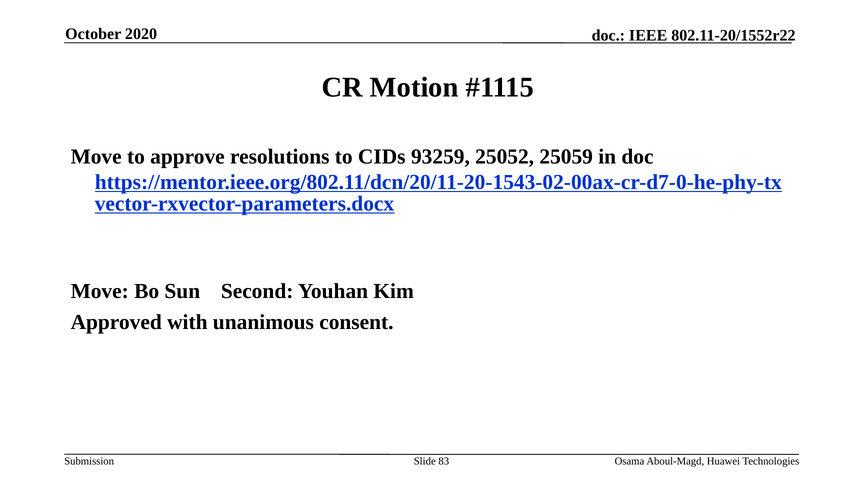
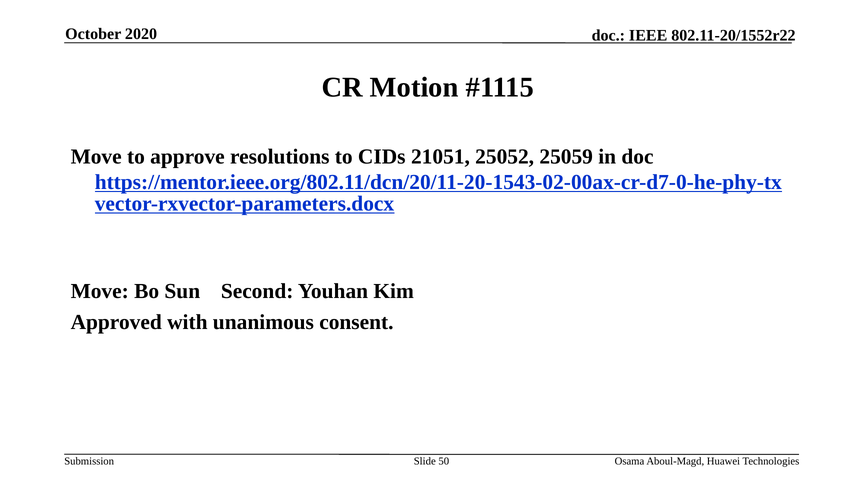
93259: 93259 -> 21051
83: 83 -> 50
